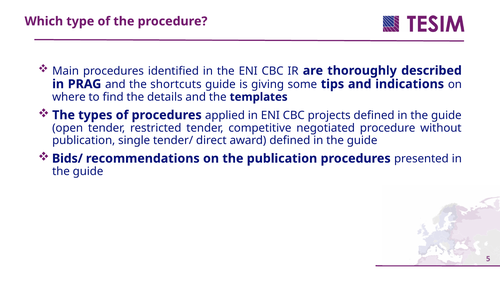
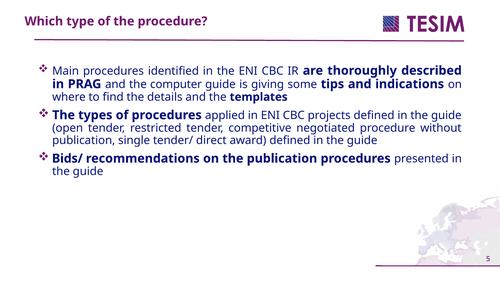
shortcuts: shortcuts -> computer
